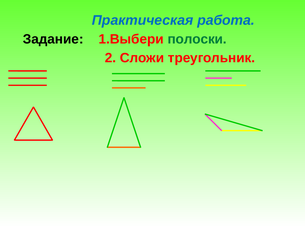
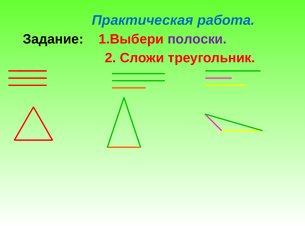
полоски colour: green -> purple
